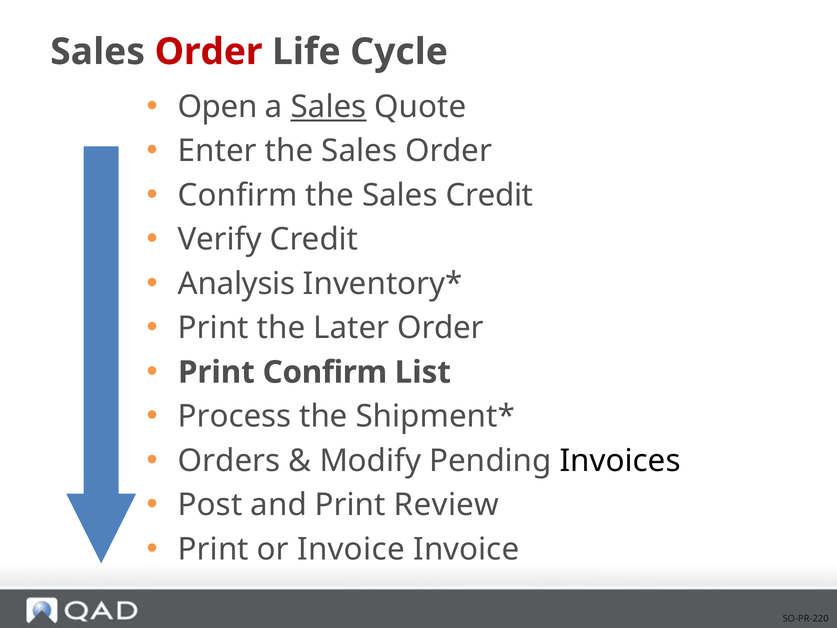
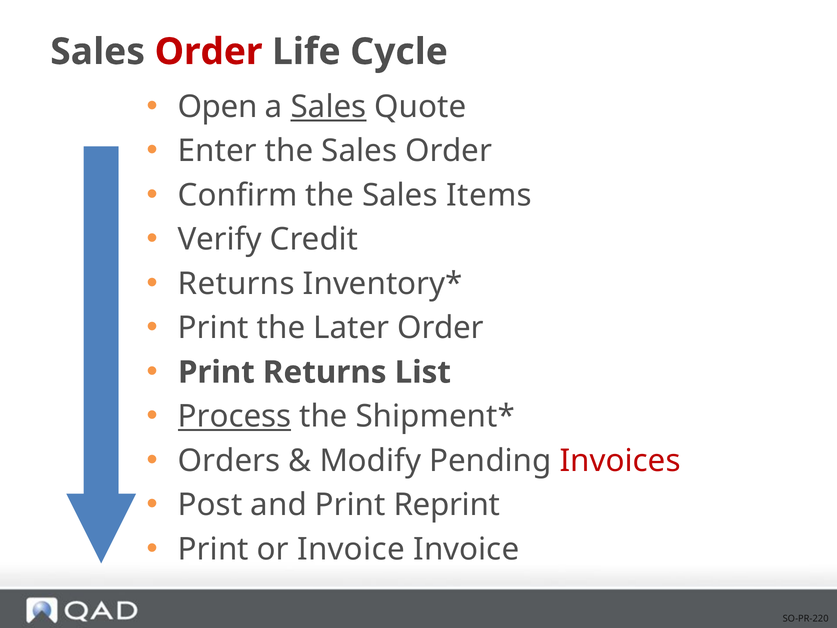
Sales Credit: Credit -> Items
Analysis at (237, 284): Analysis -> Returns
Print Confirm: Confirm -> Returns
Process underline: none -> present
Invoices colour: black -> red
Review: Review -> Reprint
